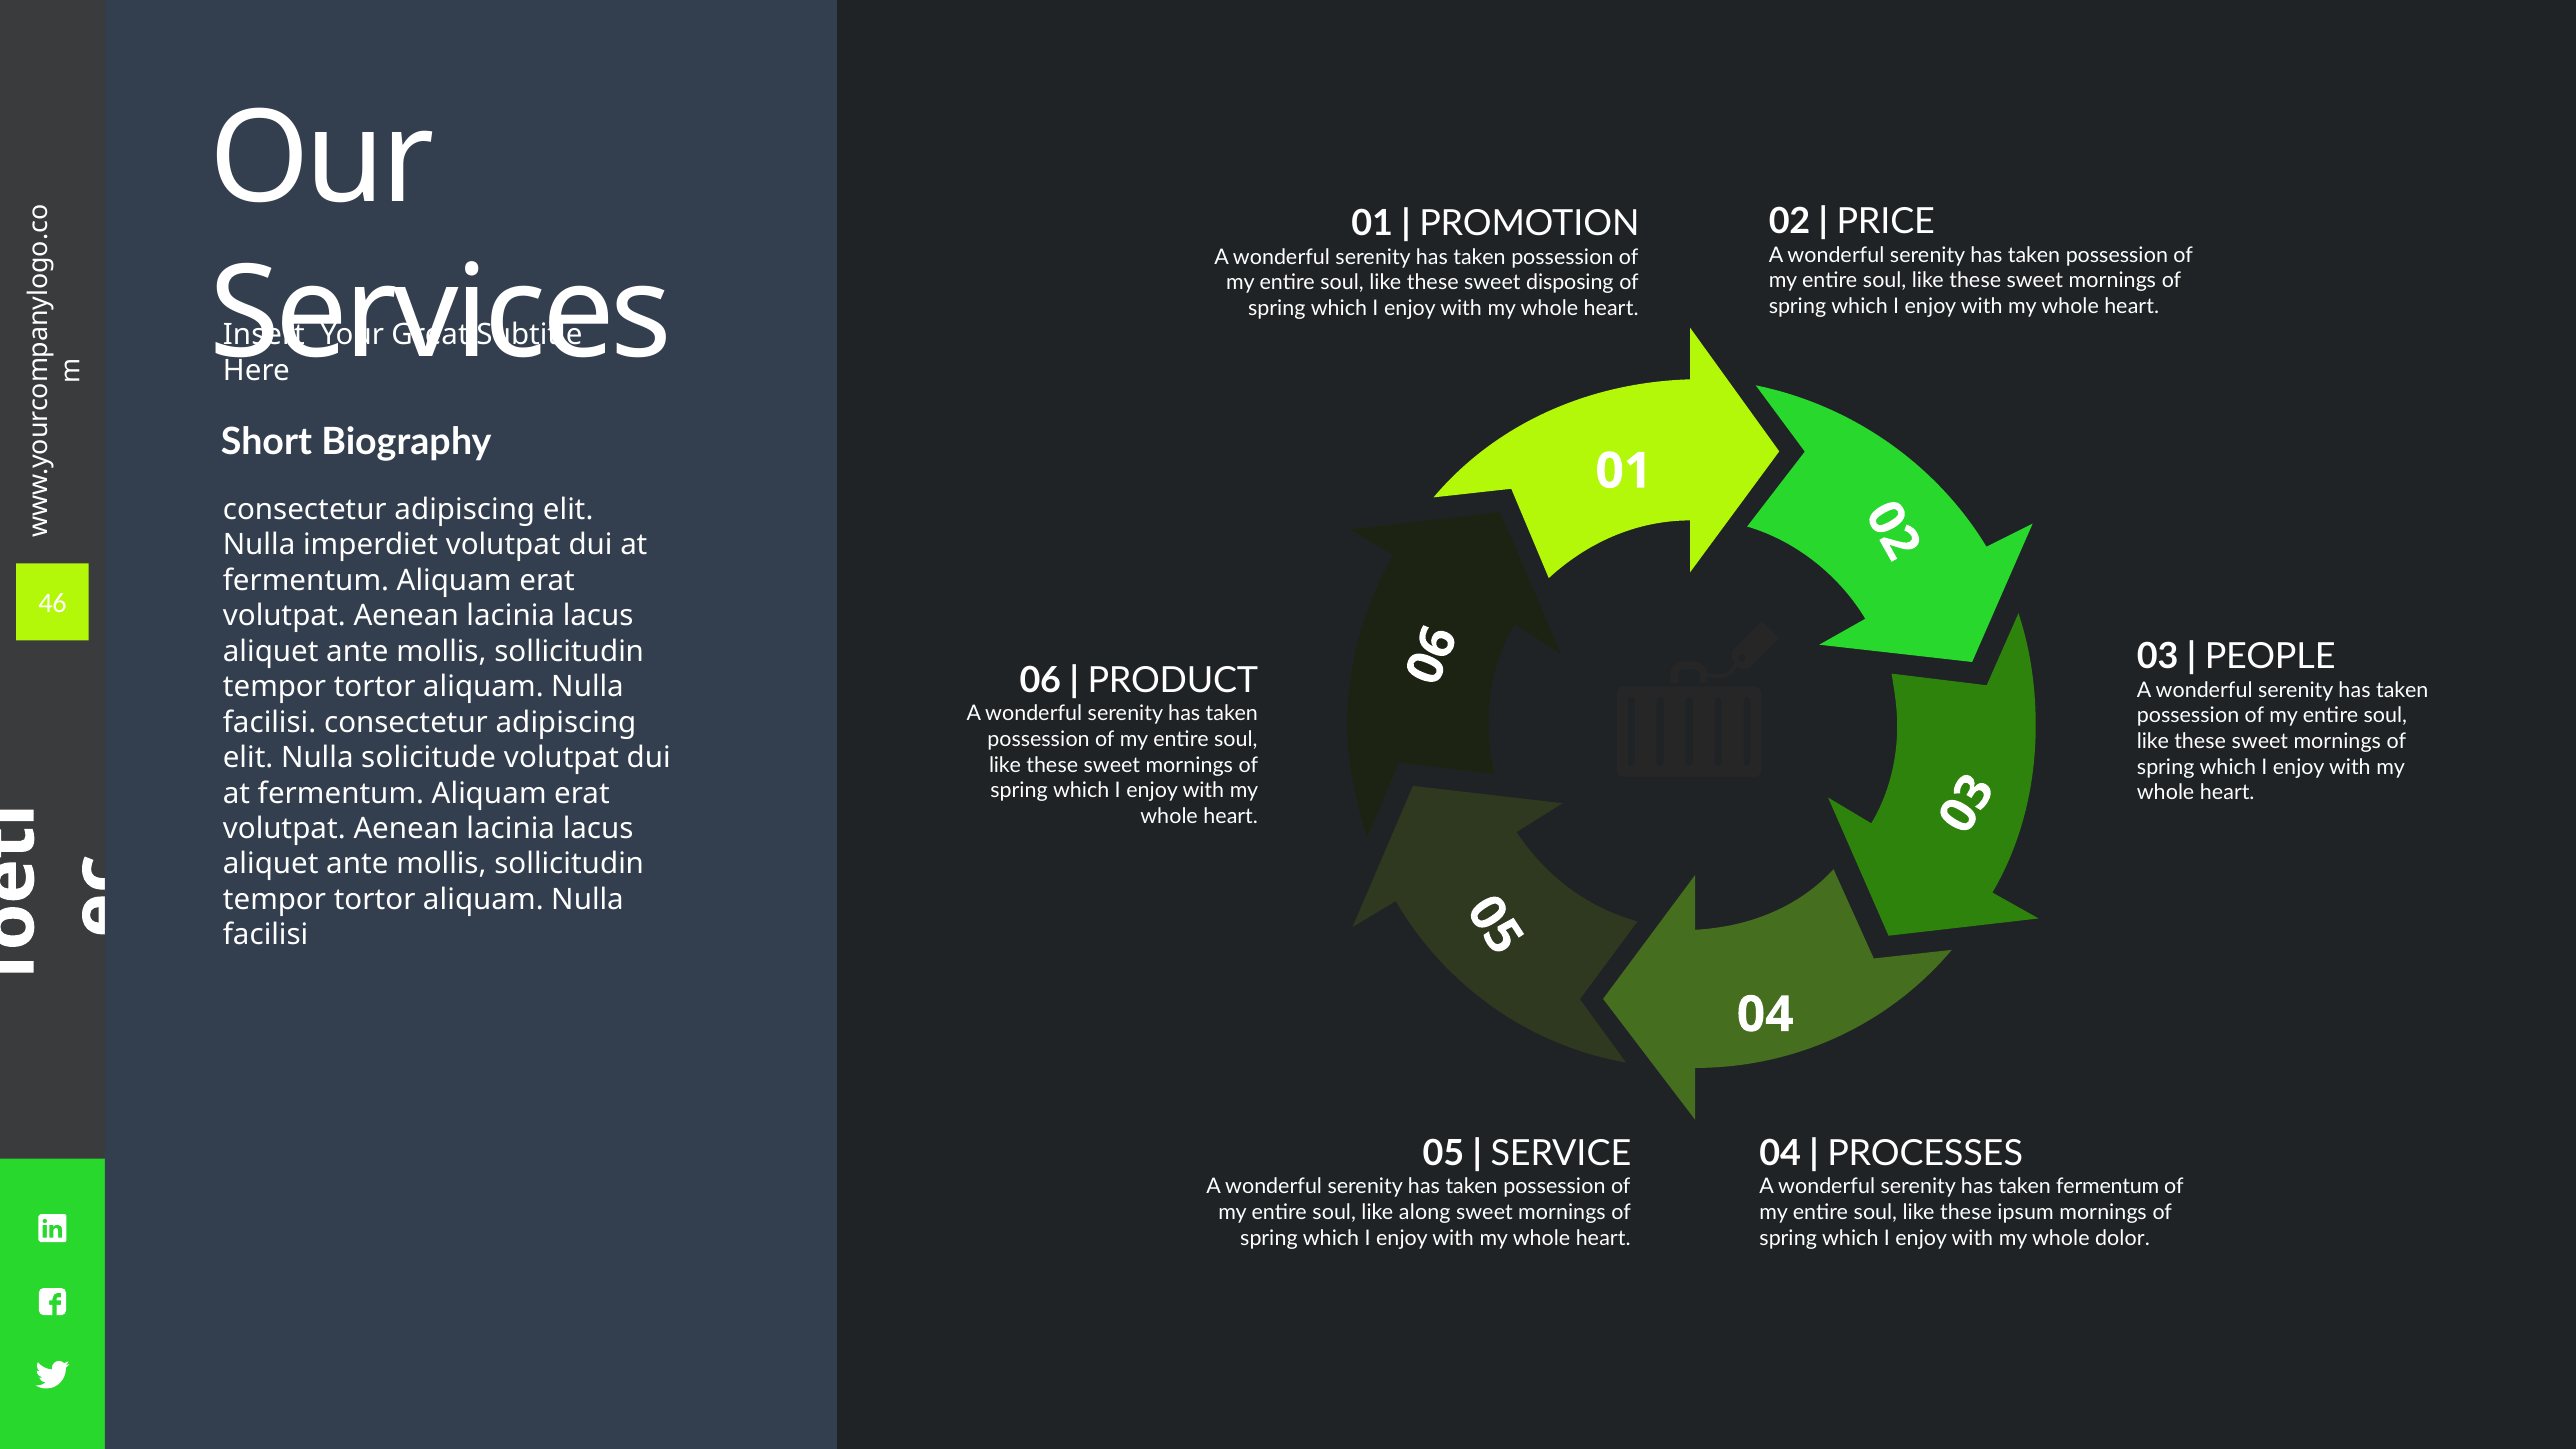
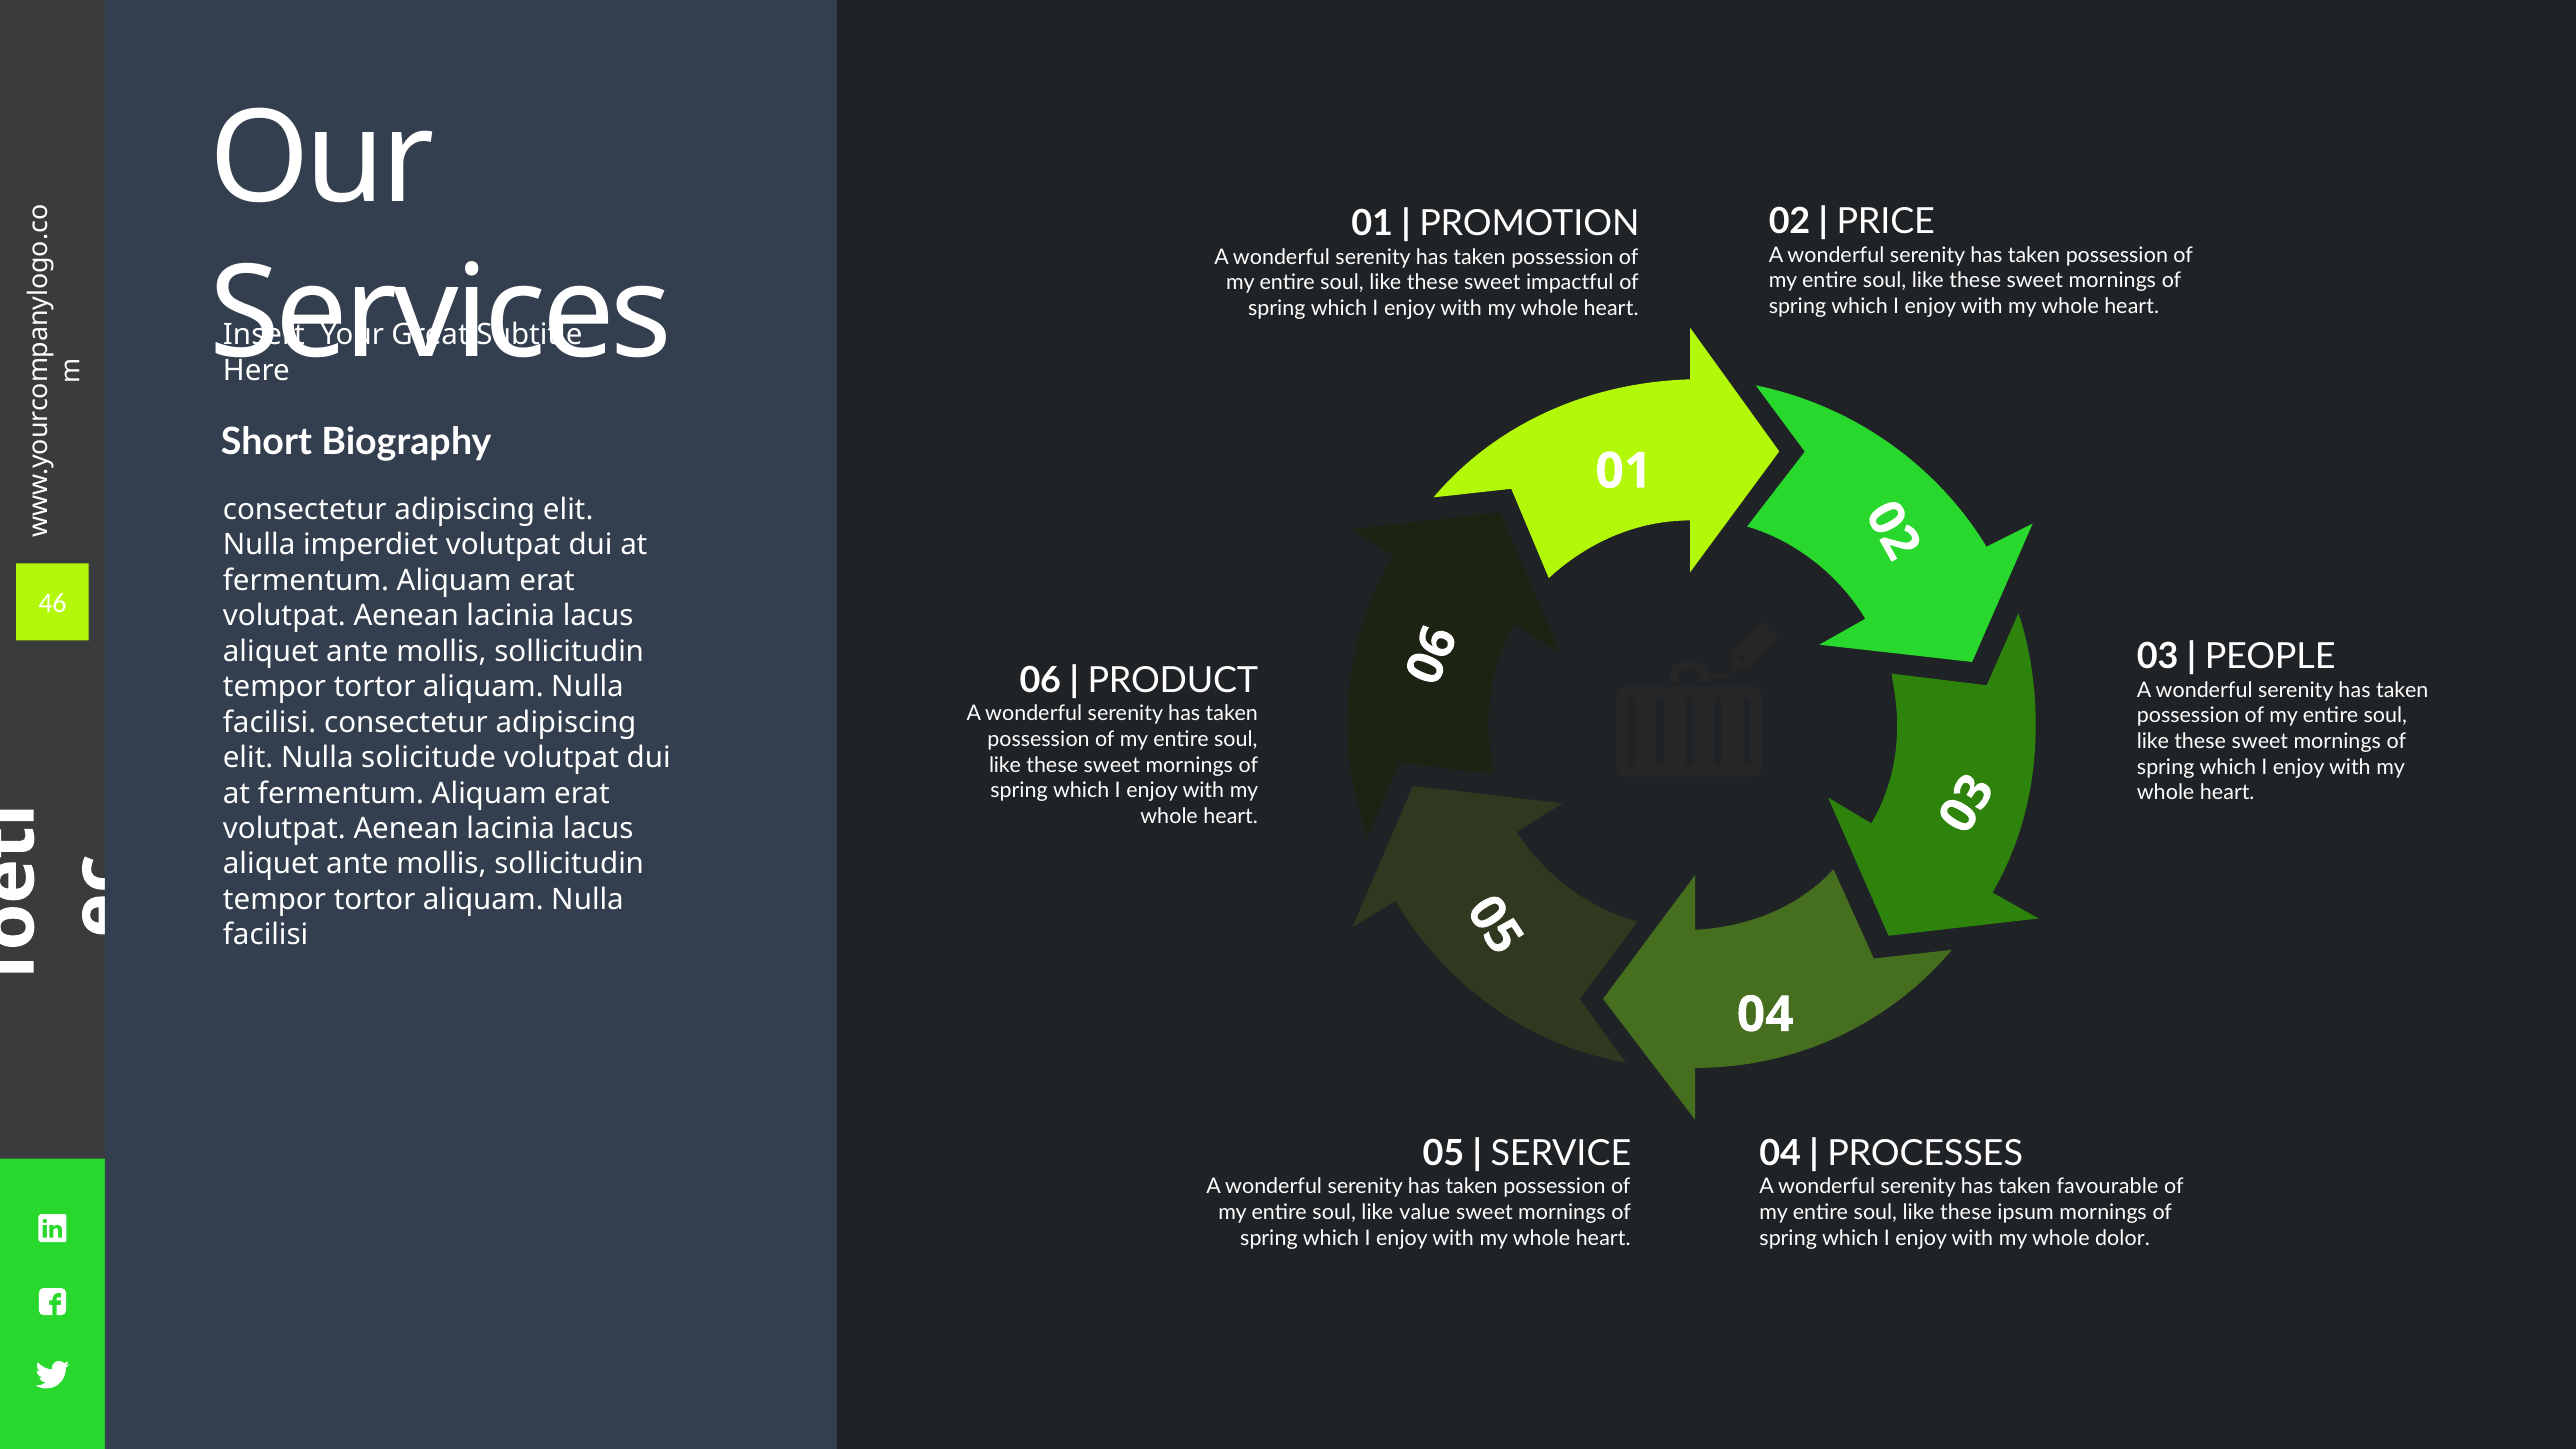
disposing: disposing -> impactful
taken fermentum: fermentum -> favourable
along: along -> value
